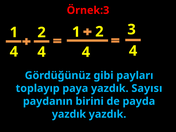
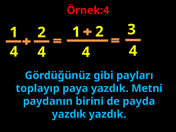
Örnek:3: Örnek:3 -> Örnek:4
Sayısı: Sayısı -> Metni
